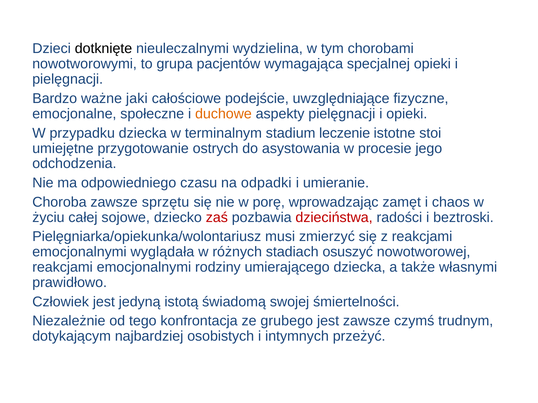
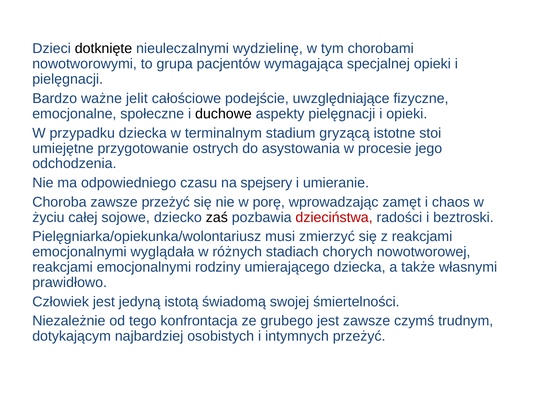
wydzielina: wydzielina -> wydzielinę
jaki: jaki -> jelit
duchowe colour: orange -> black
leczenie: leczenie -> gryzącą
odpadki: odpadki -> spejsery
zawsze sprzętu: sprzętu -> przeżyć
zaś colour: red -> black
osuszyć: osuszyć -> chorych
